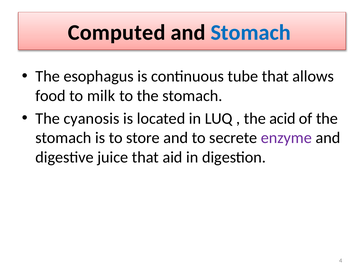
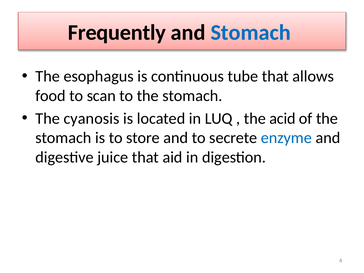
Computed: Computed -> Frequently
milk: milk -> scan
enzyme colour: purple -> blue
